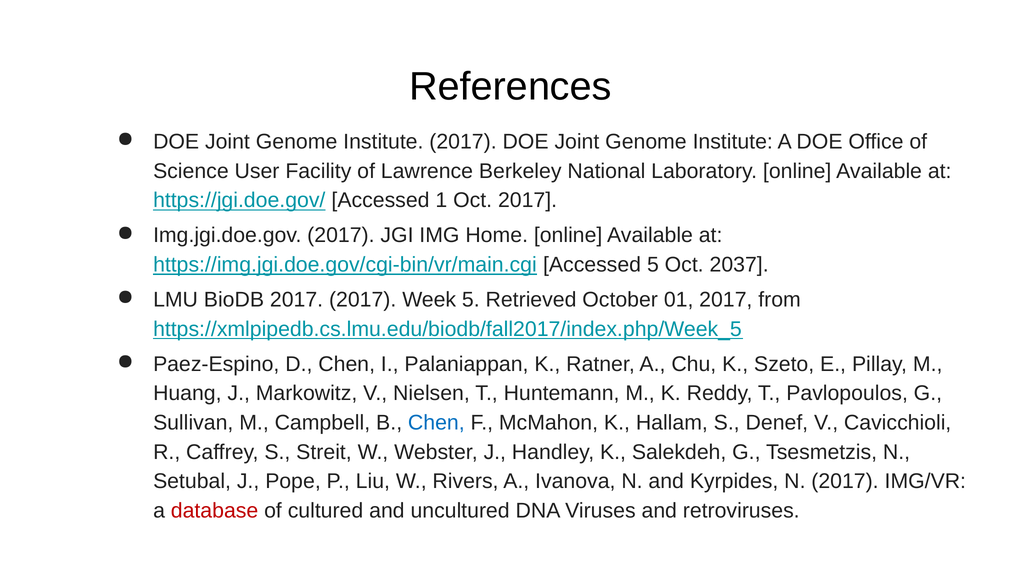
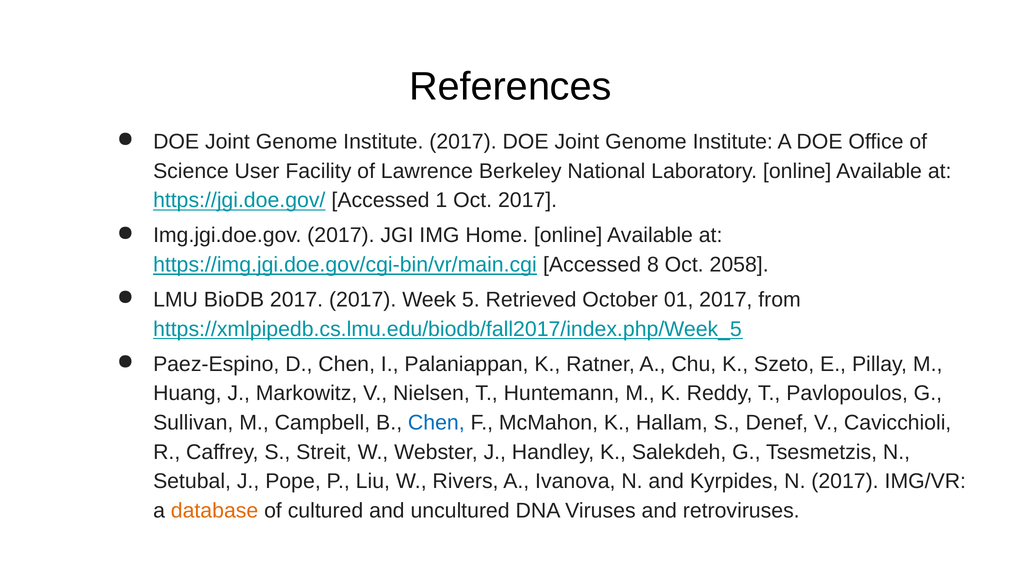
Accessed 5: 5 -> 8
2037: 2037 -> 2058
database colour: red -> orange
